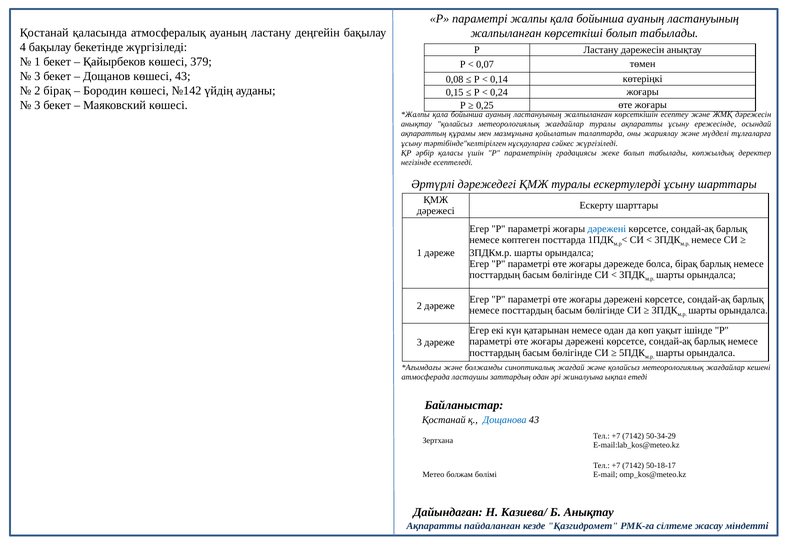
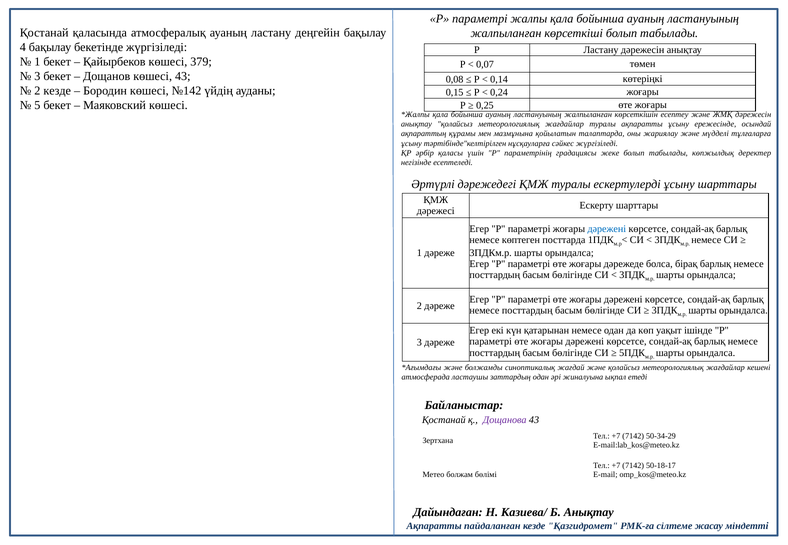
2 бірақ: бірақ -> кезде
3 at (37, 106): 3 -> 5
Дощанова colour: blue -> purple
